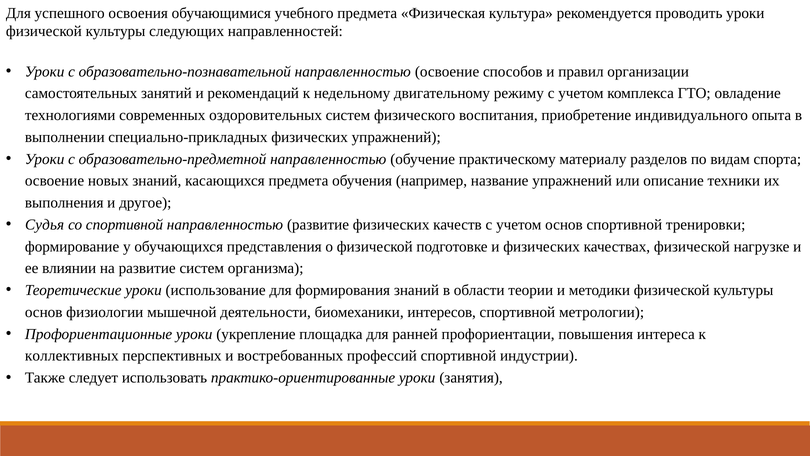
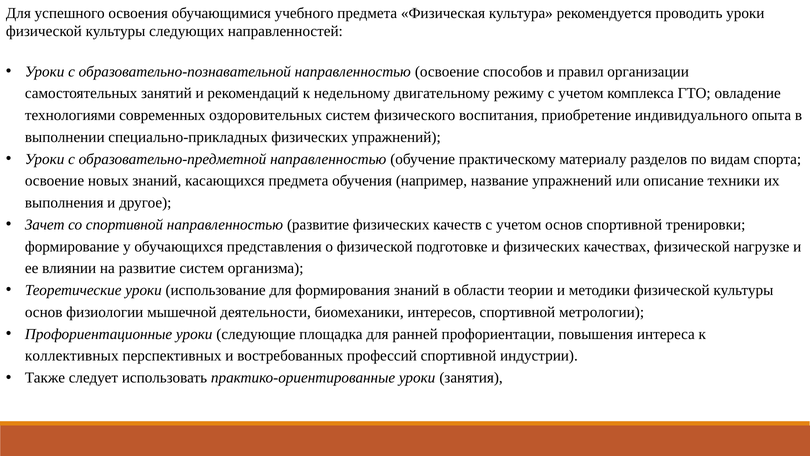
Судья: Судья -> Зачет
укрепление: укрепление -> следующие
